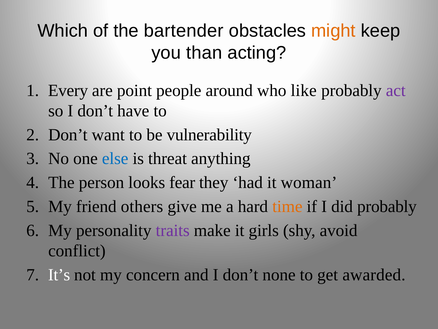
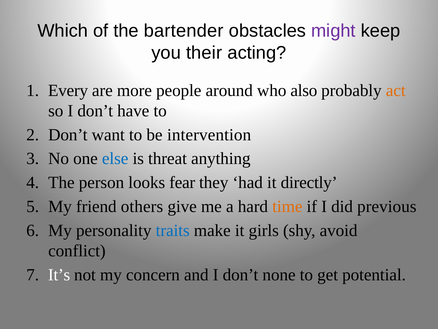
might colour: orange -> purple
than: than -> their
point: point -> more
like: like -> also
act colour: purple -> orange
vulnerability: vulnerability -> intervention
woman: woman -> directly
did probably: probably -> previous
traits colour: purple -> blue
awarded: awarded -> potential
